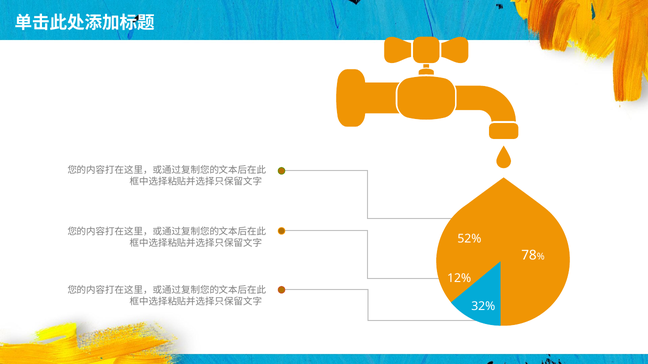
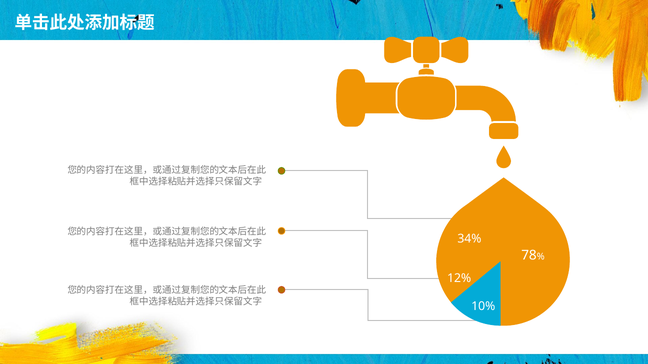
52%: 52% -> 34%
32%: 32% -> 10%
